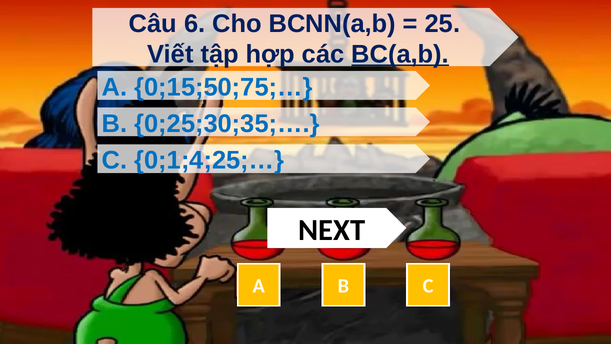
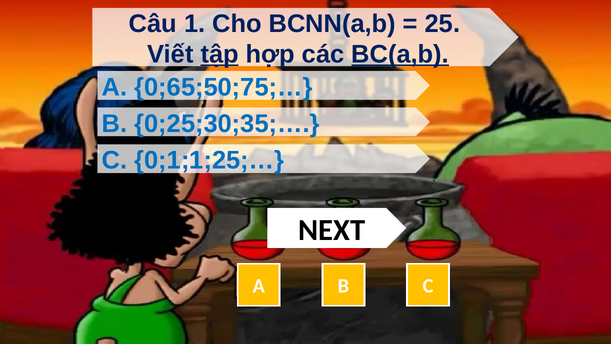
6: 6 -> 1
tập underline: none -> present
0;15;50;75;…: 0;15;50;75;… -> 0;65;50;75;…
0;1;4;25;…: 0;1;4;25;… -> 0;1;1;25;…
